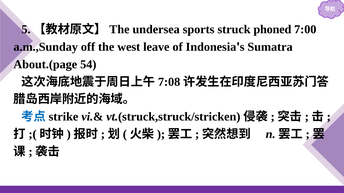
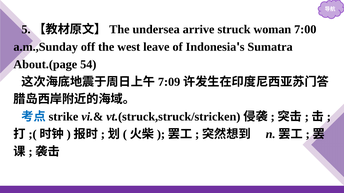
sports: sports -> arrive
phoned: phoned -> woman
7:08: 7:08 -> 7:09
